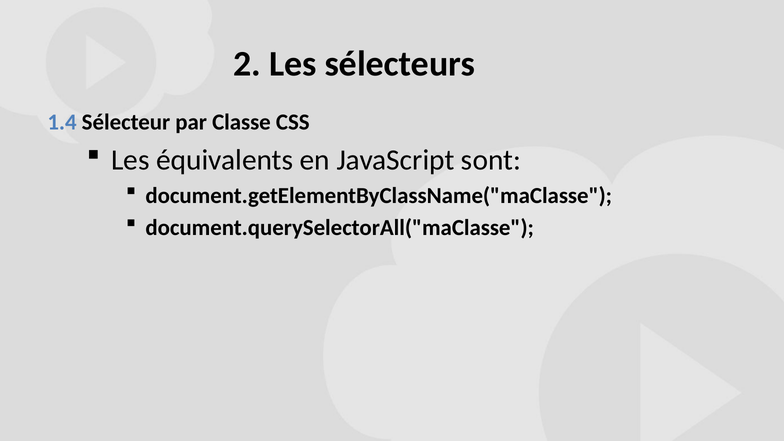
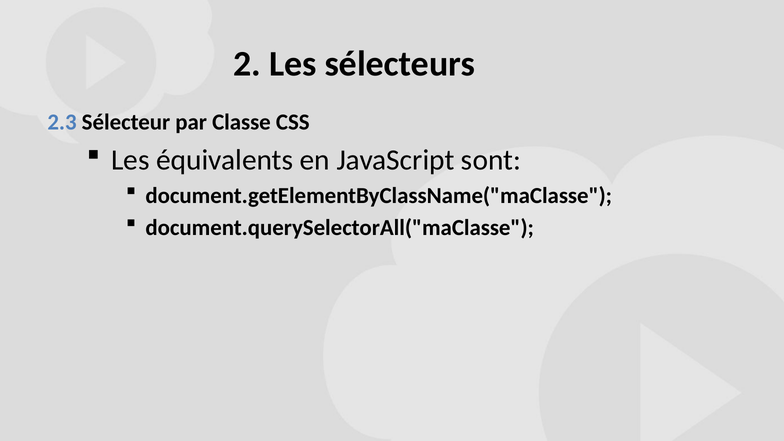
1.4: 1.4 -> 2.3
